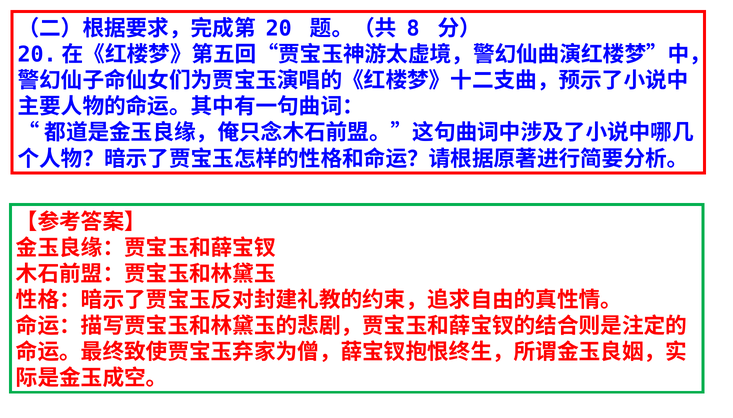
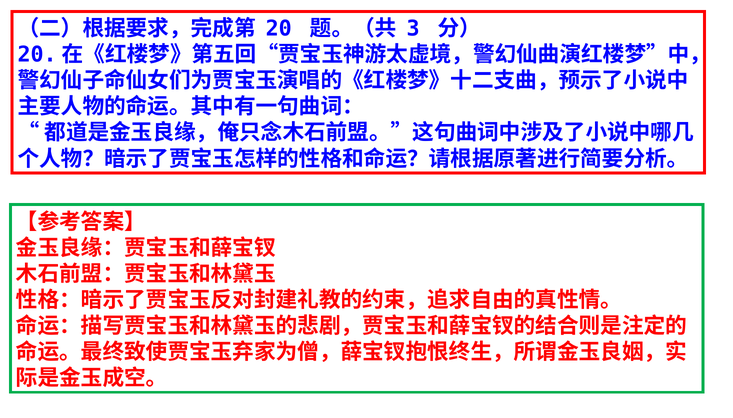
8: 8 -> 3
